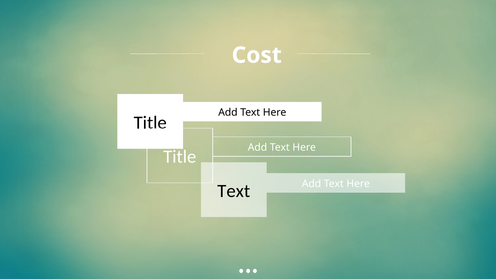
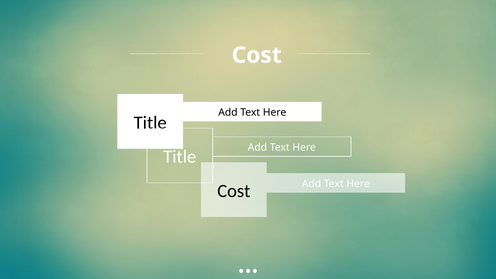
Text at (234, 191): Text -> Cost
